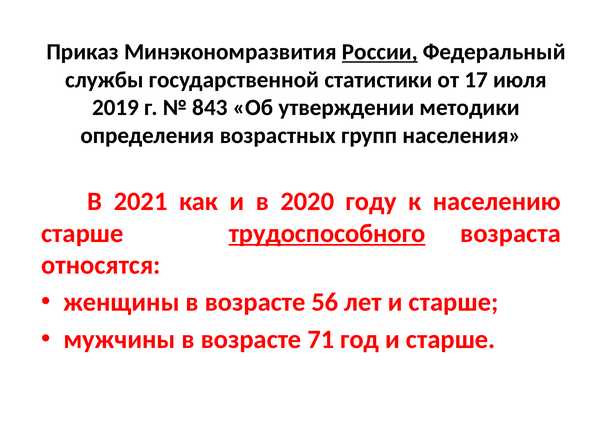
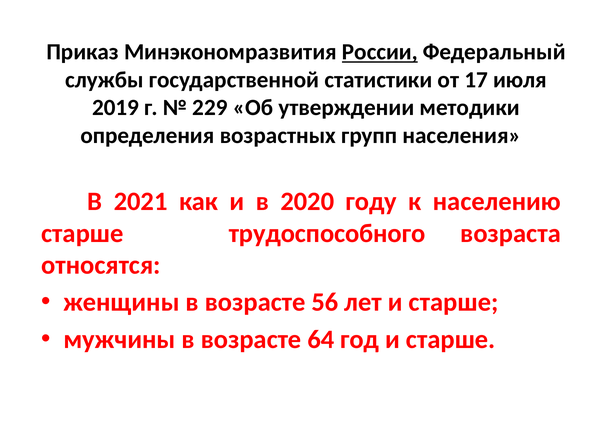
843: 843 -> 229
трудоспособного underline: present -> none
71: 71 -> 64
